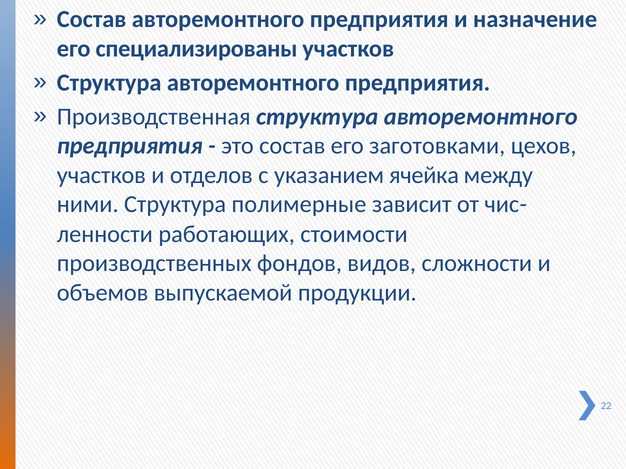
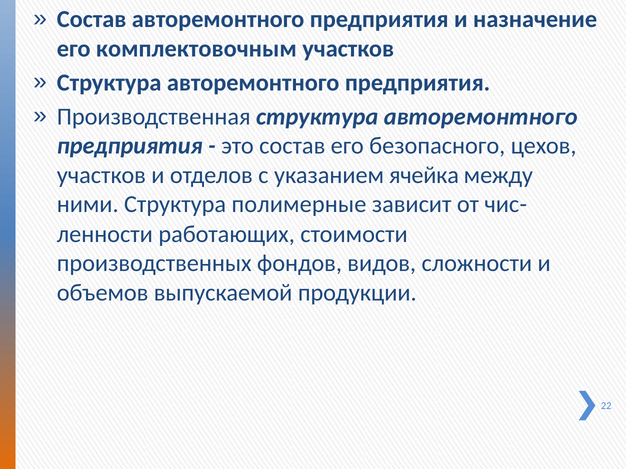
специализированы: специализированы -> комплектовочным
заготовками: заготовками -> безопасного
